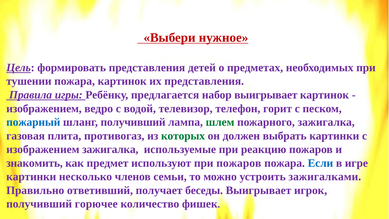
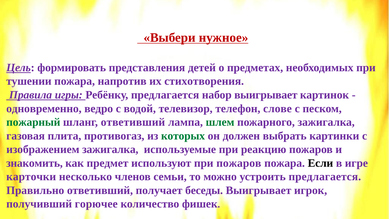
пожара картинок: картинок -> напротив
их представления: представления -> стихотворения
изображением at (44, 108): изображением -> одновременно
горит: горит -> слове
пожарный colour: blue -> green
шланг получивший: получивший -> ответивший
Если colour: blue -> black
картинки at (31, 177): картинки -> карточки
устроить зажигалками: зажигалками -> предлагается
